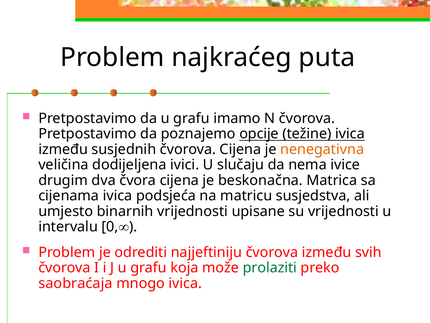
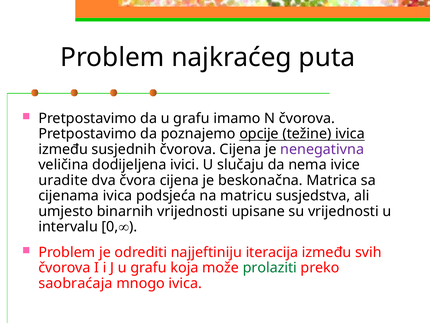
nenegativna colour: orange -> purple
drugim: drugim -> uradite
najjeftiniju čvorova: čvorova -> iteracija
